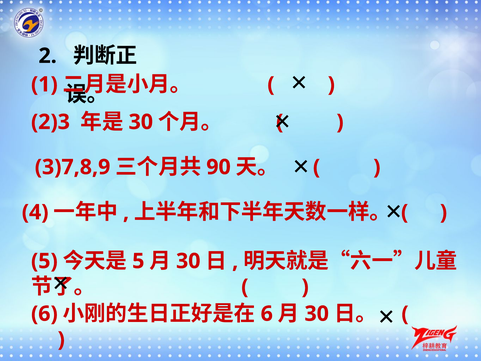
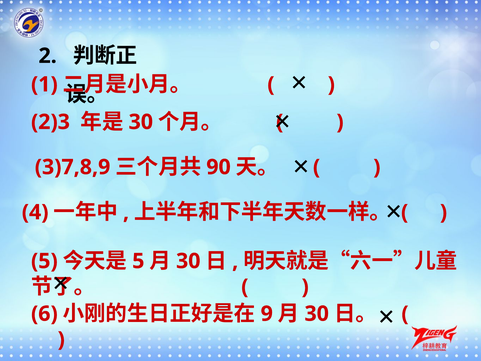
6 at (267, 314): 6 -> 9
